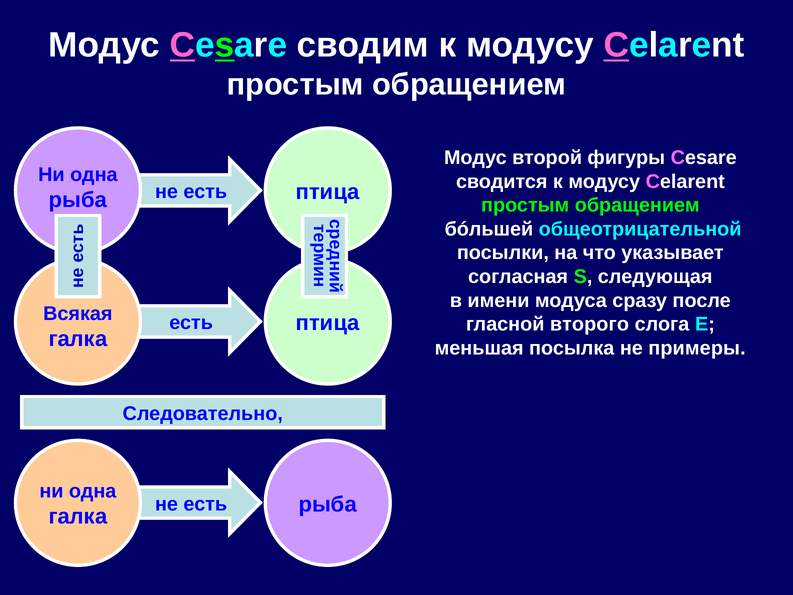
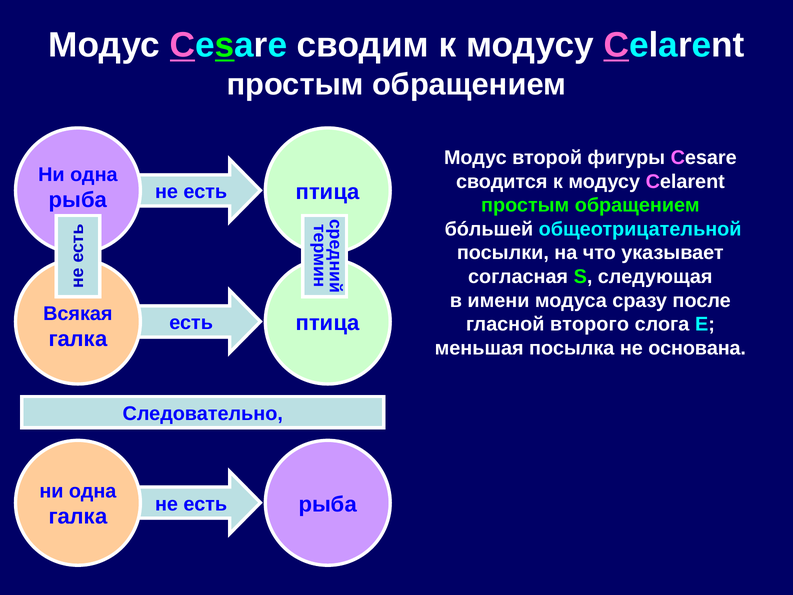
примеры: примеры -> основана
